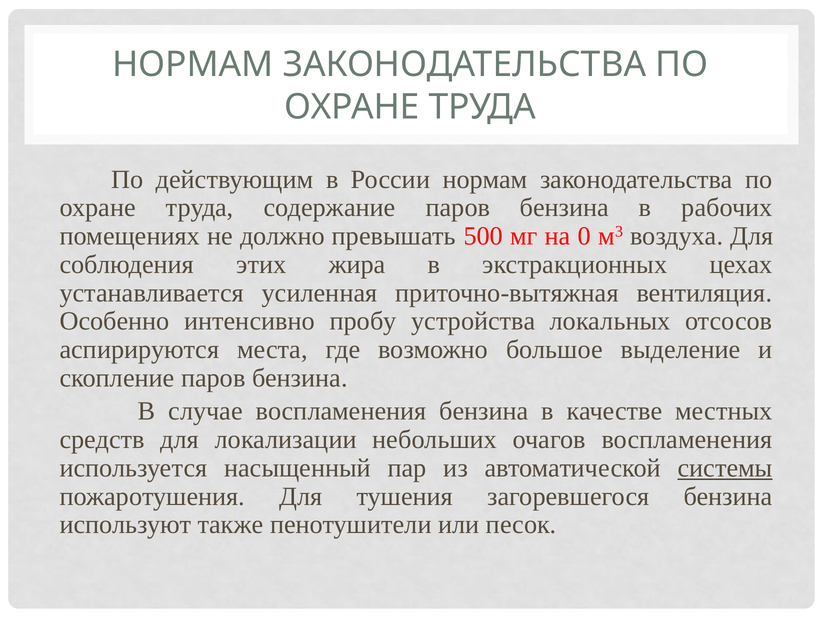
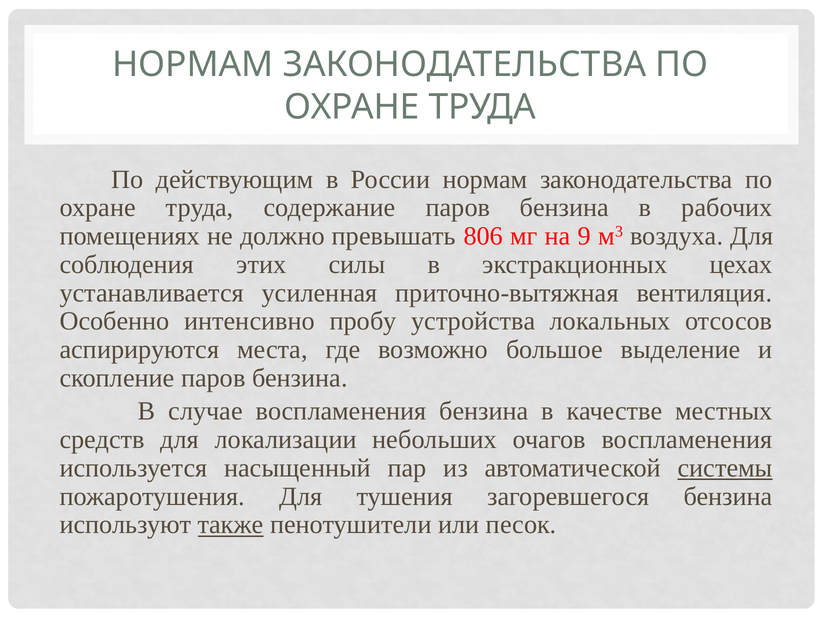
500: 500 -> 806
0: 0 -> 9
жира: жира -> силы
также underline: none -> present
